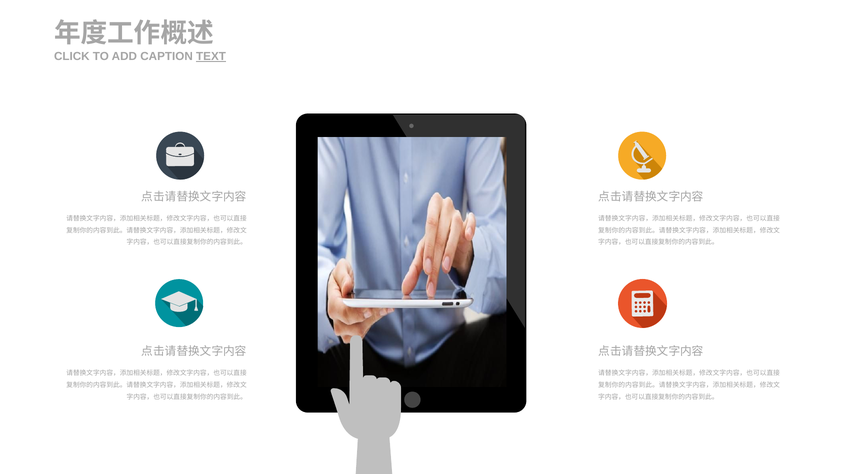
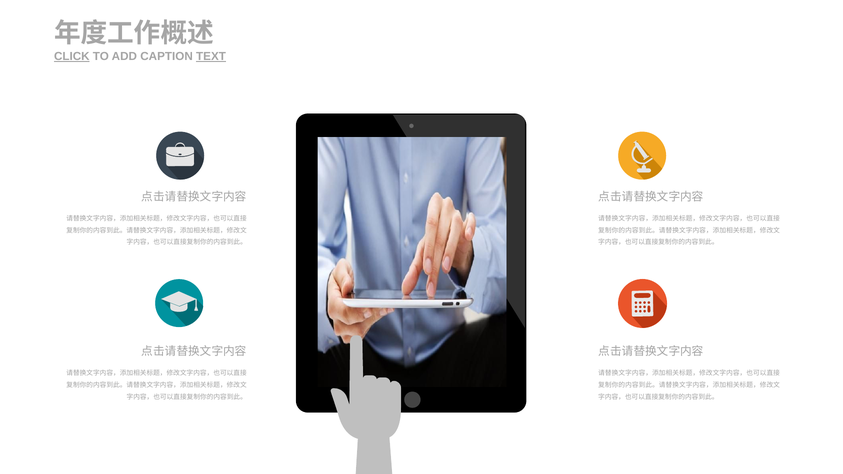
CLICK underline: none -> present
